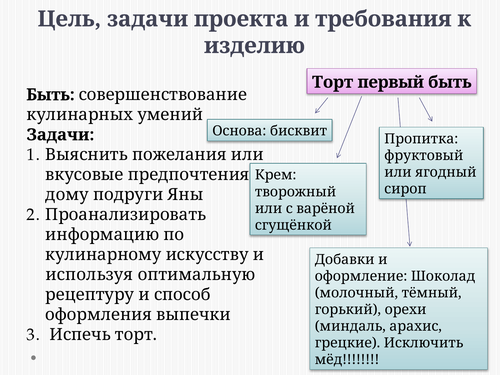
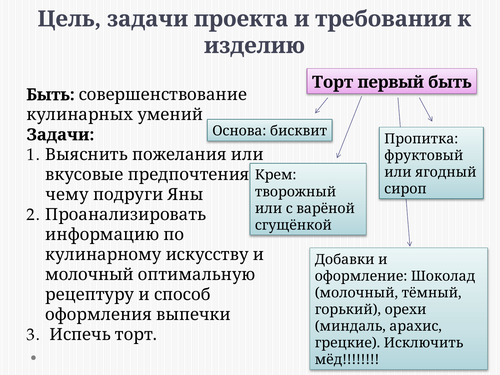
дому: дому -> чему
используя at (89, 275): используя -> молочный
